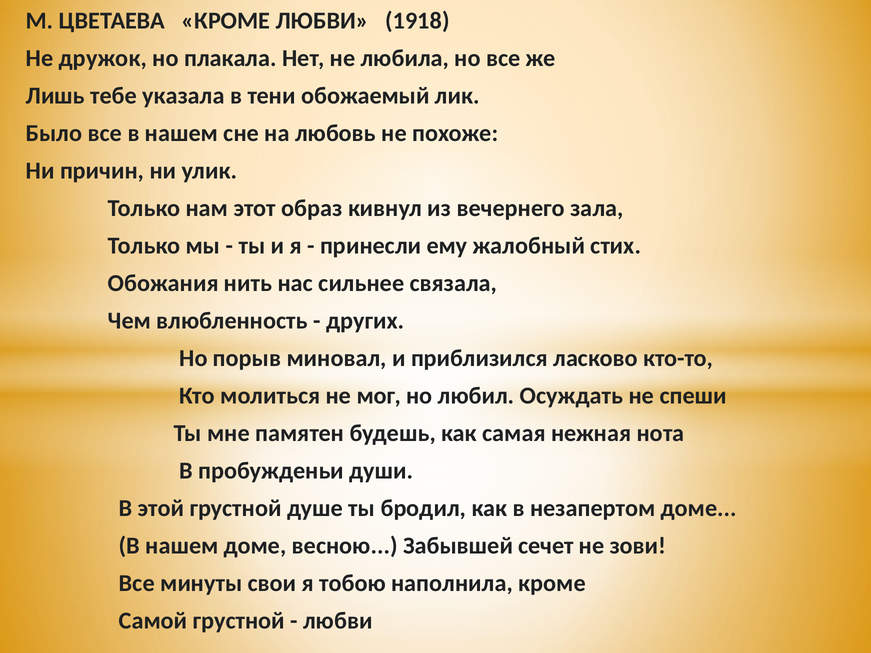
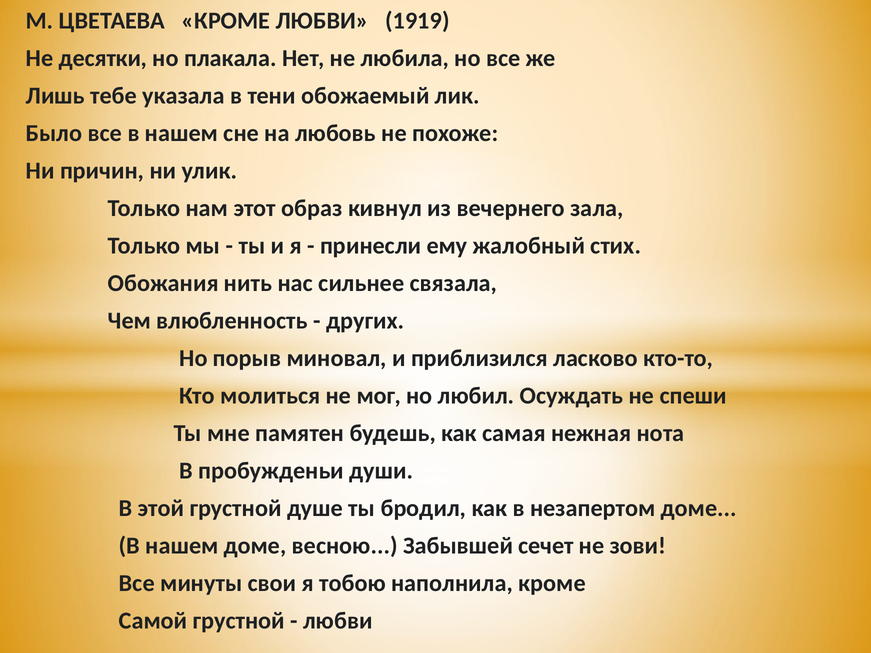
1918: 1918 -> 1919
дружок: дружок -> десятки
